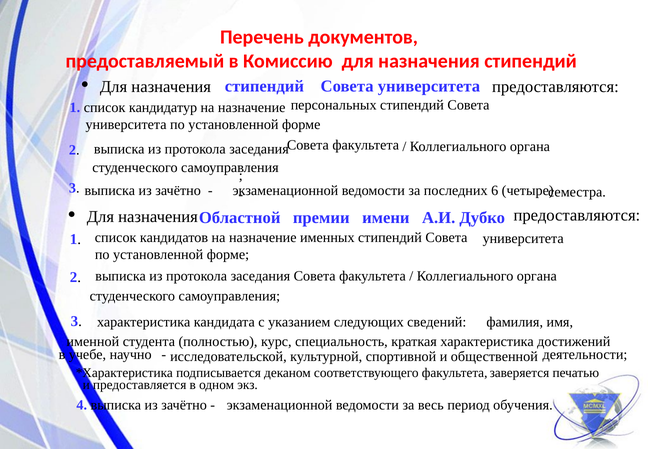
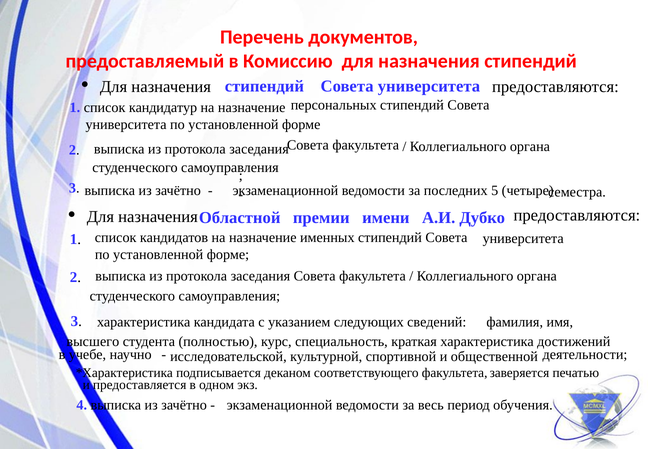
6: 6 -> 5
именной: именной -> высшего
